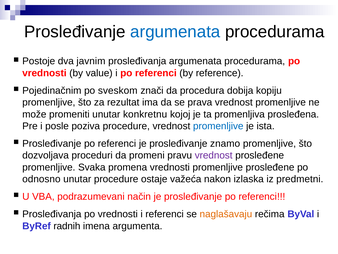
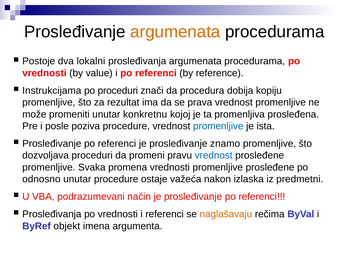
argumenata at (175, 32) colour: blue -> orange
javnim: javnim -> lokalni
Pojedinačnim: Pojedinačnim -> Instrukcijama
po sveskom: sveskom -> proceduri
vrednost at (214, 155) colour: purple -> blue
radnih: radnih -> objekt
